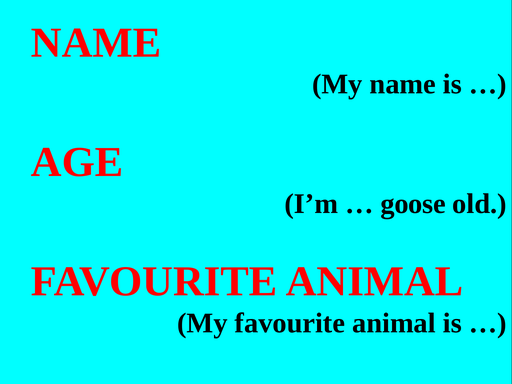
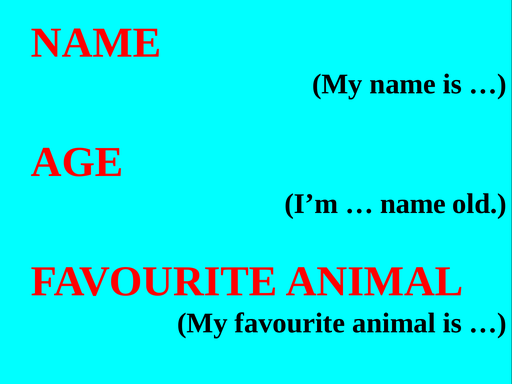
goose at (413, 204): goose -> name
